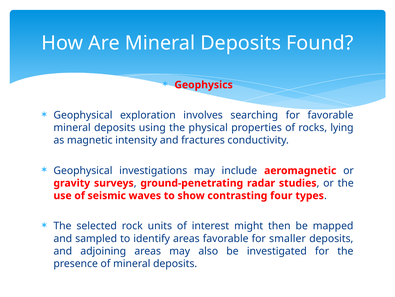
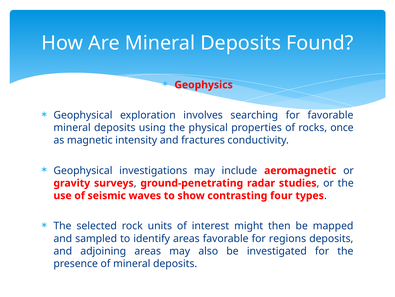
lying: lying -> once
smaller: smaller -> regions
